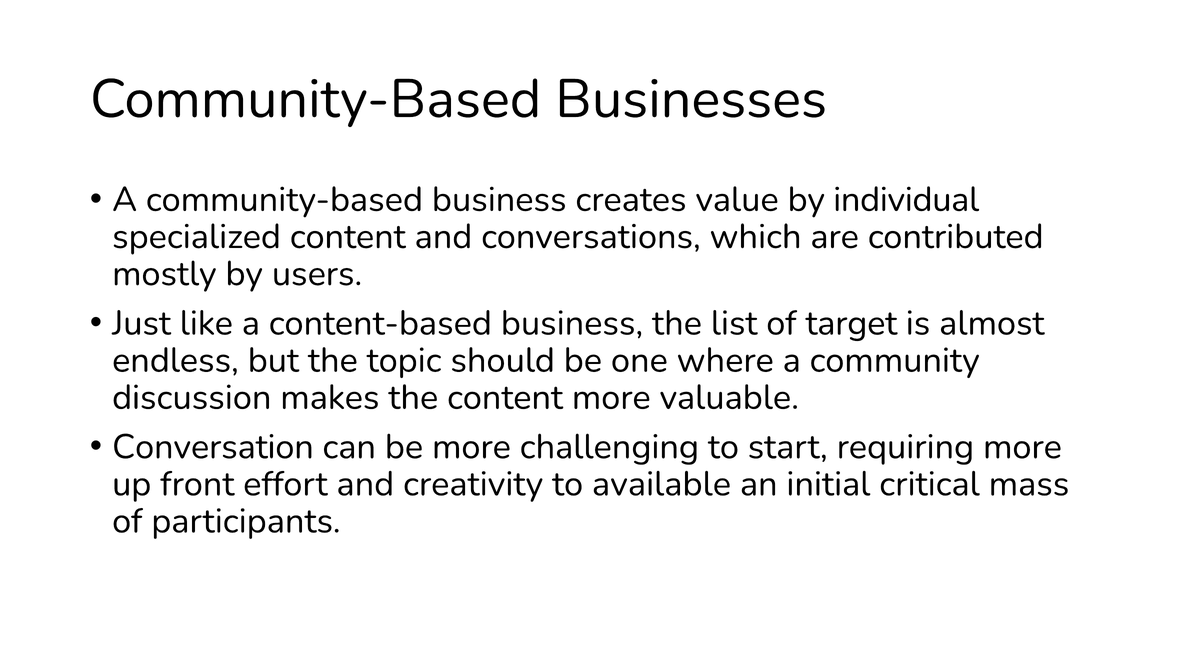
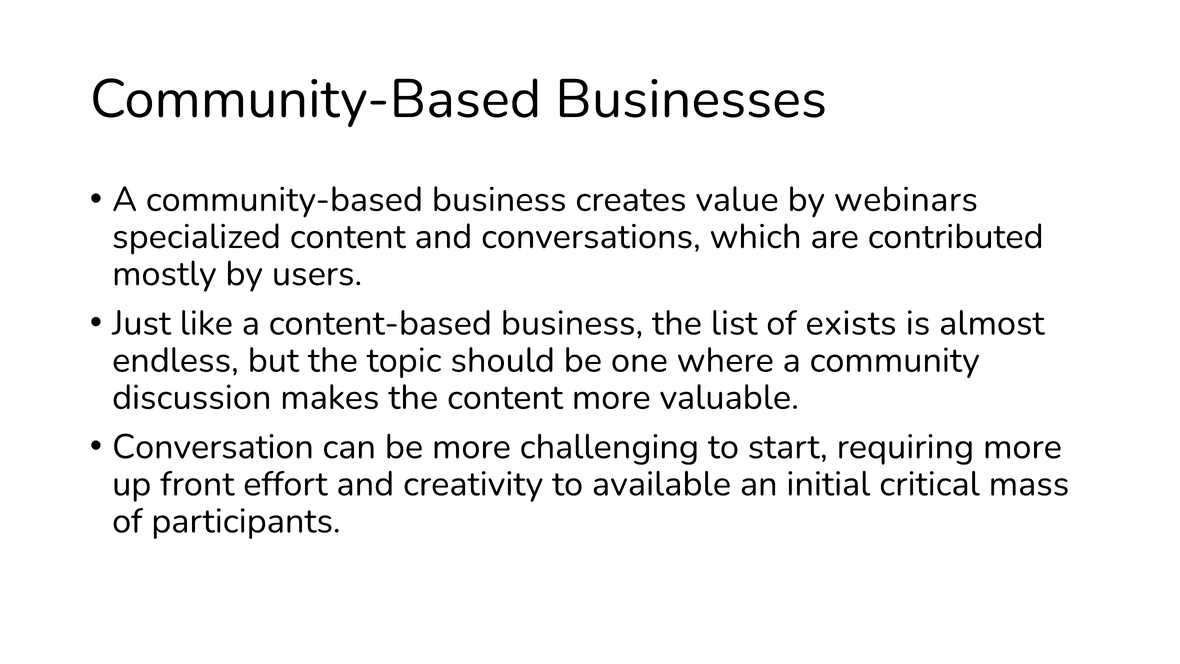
individual: individual -> webinars
target: target -> exists
